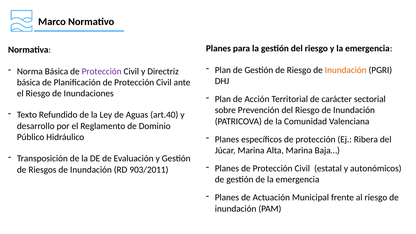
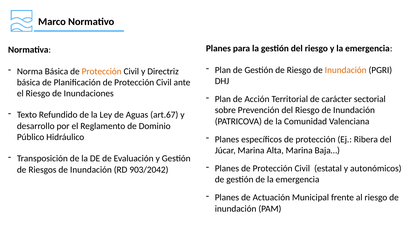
Protección at (102, 71) colour: purple -> orange
art.40: art.40 -> art.67
903/2011: 903/2011 -> 903/2042
